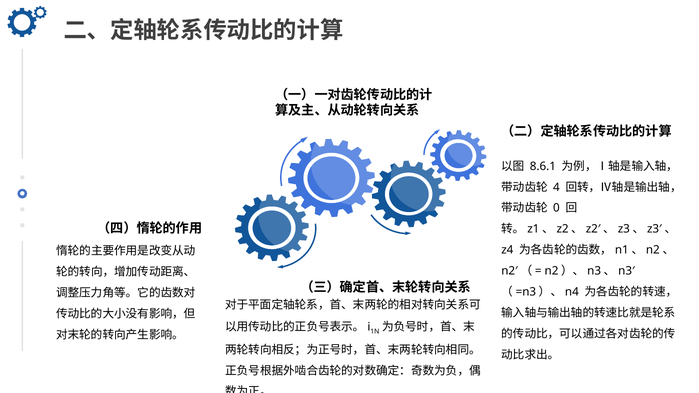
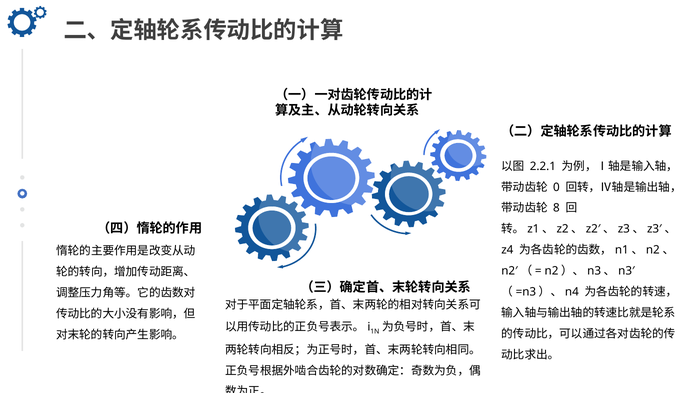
8.6.1: 8.6.1 -> 2.2.1
4: 4 -> 0
0: 0 -> 8
